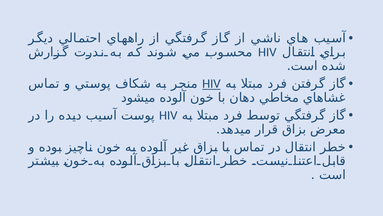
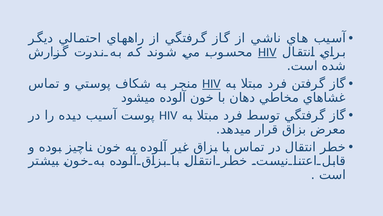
HIV at (267, 52) underline: none -> present
